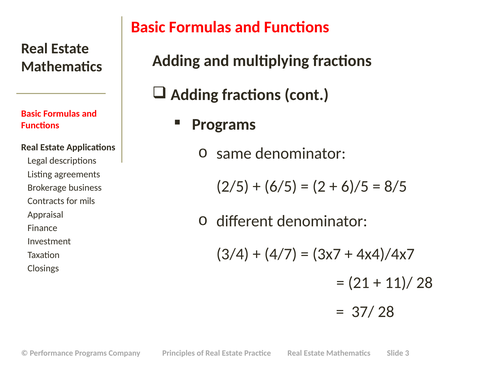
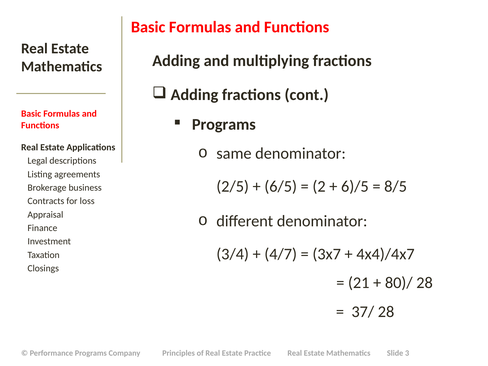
mils: mils -> loss
11)/: 11)/ -> 80)/
